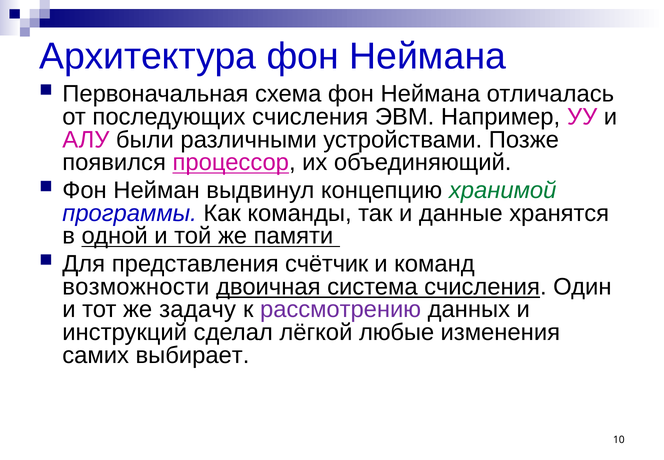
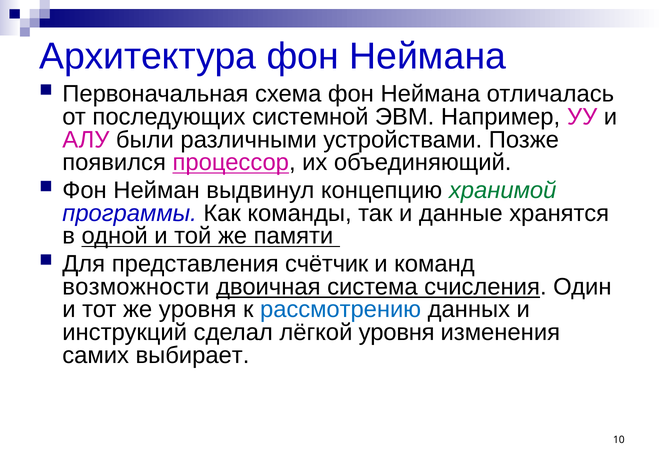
последующих счисления: счисления -> системной
же задачу: задачу -> уровня
рассмотрению colour: purple -> blue
лёгкой любые: любые -> уровня
